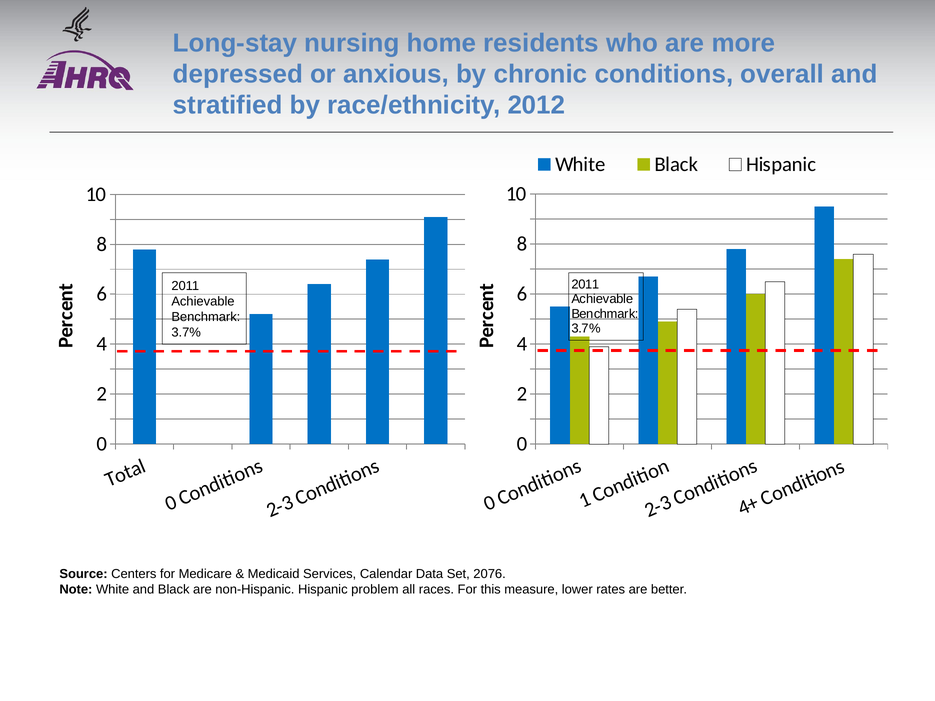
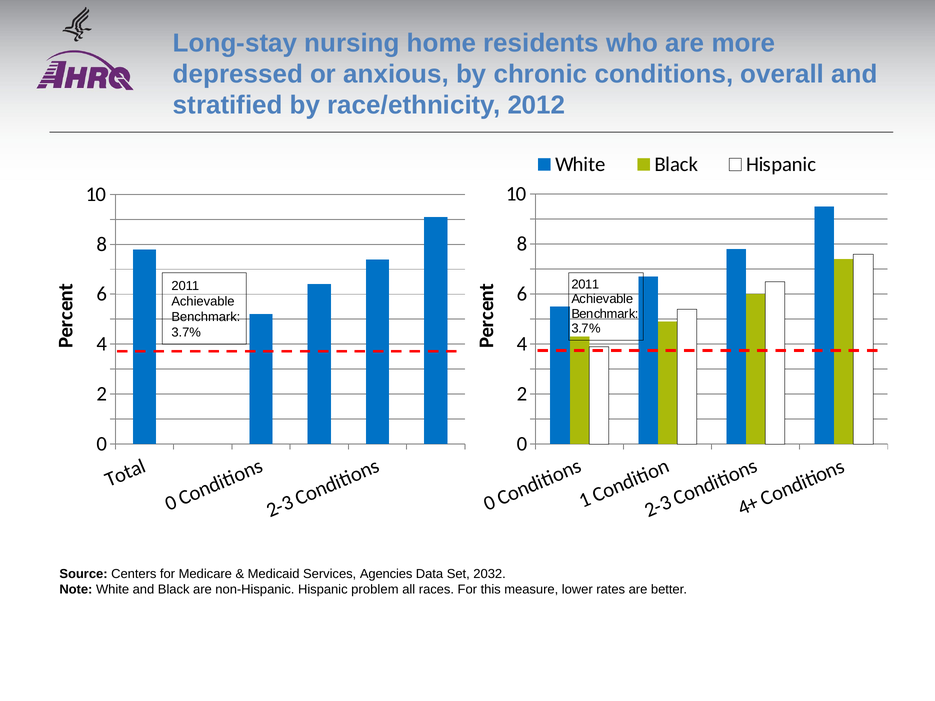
Calendar: Calendar -> Agencies
2076: 2076 -> 2032
